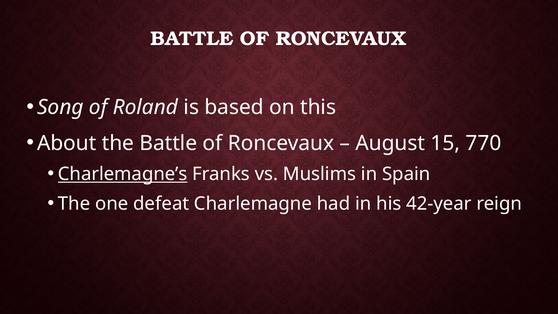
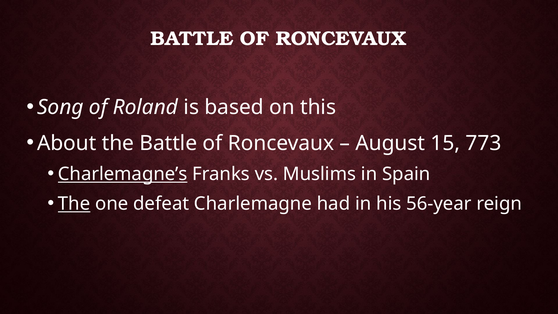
770: 770 -> 773
The at (74, 204) underline: none -> present
42-year: 42-year -> 56-year
